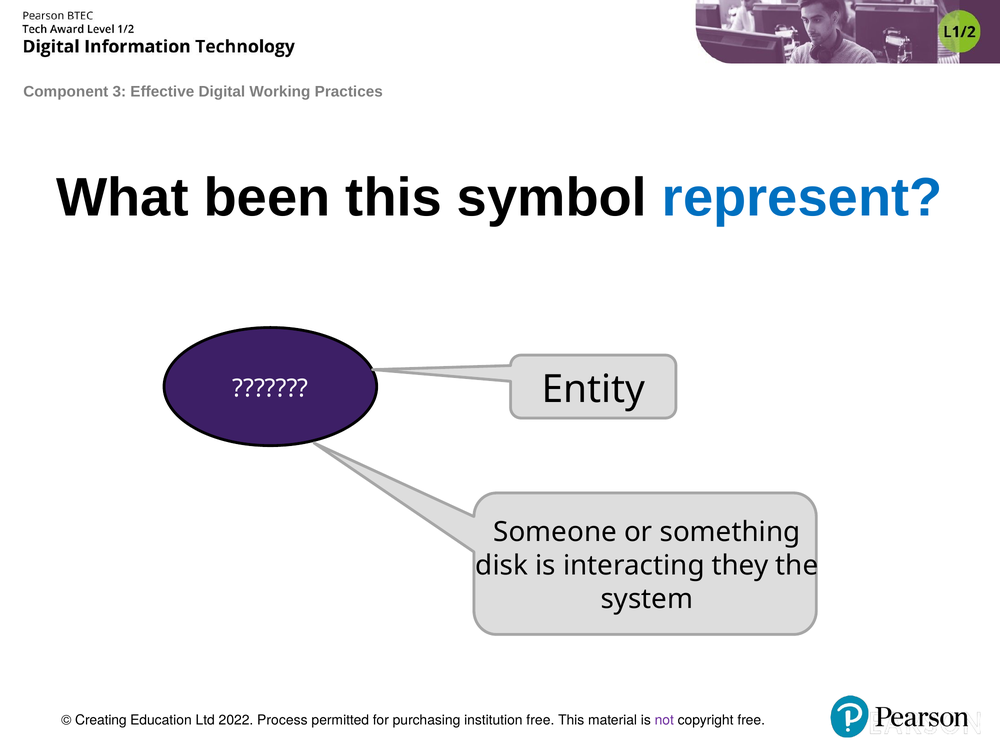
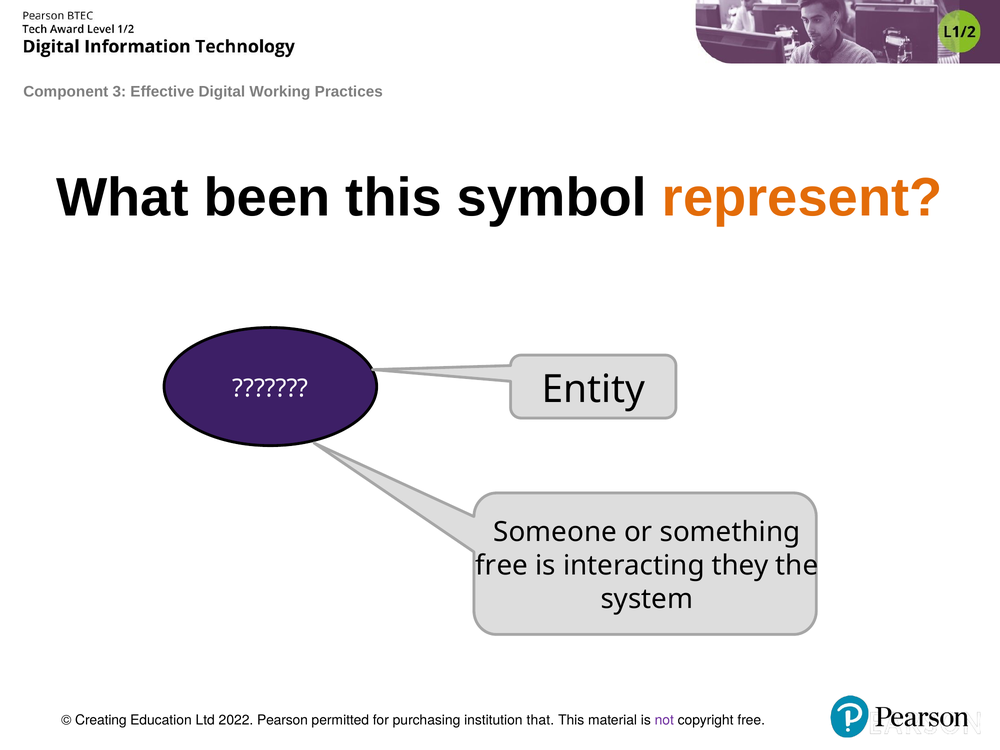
represent colour: blue -> orange
disk at (502, 566): disk -> free
Process: Process -> Pearson
institution free: free -> that
